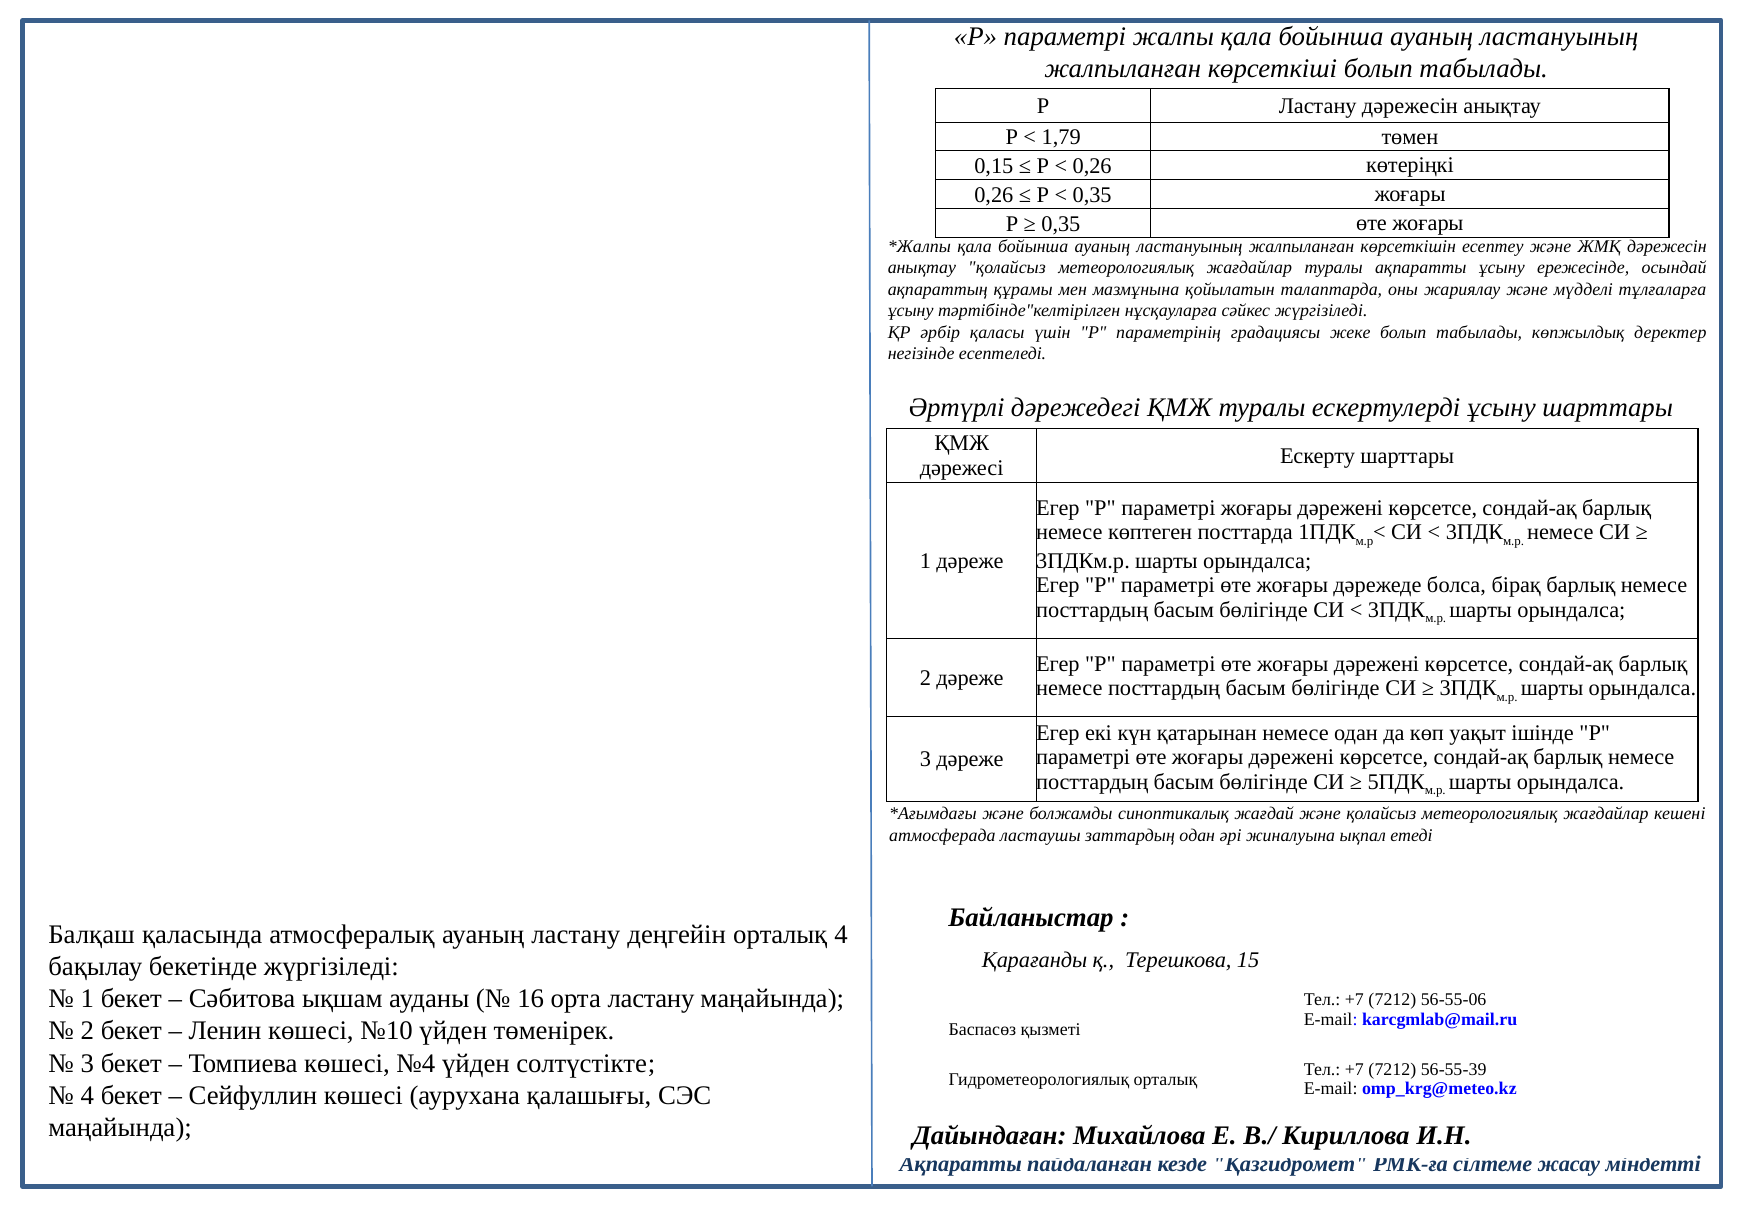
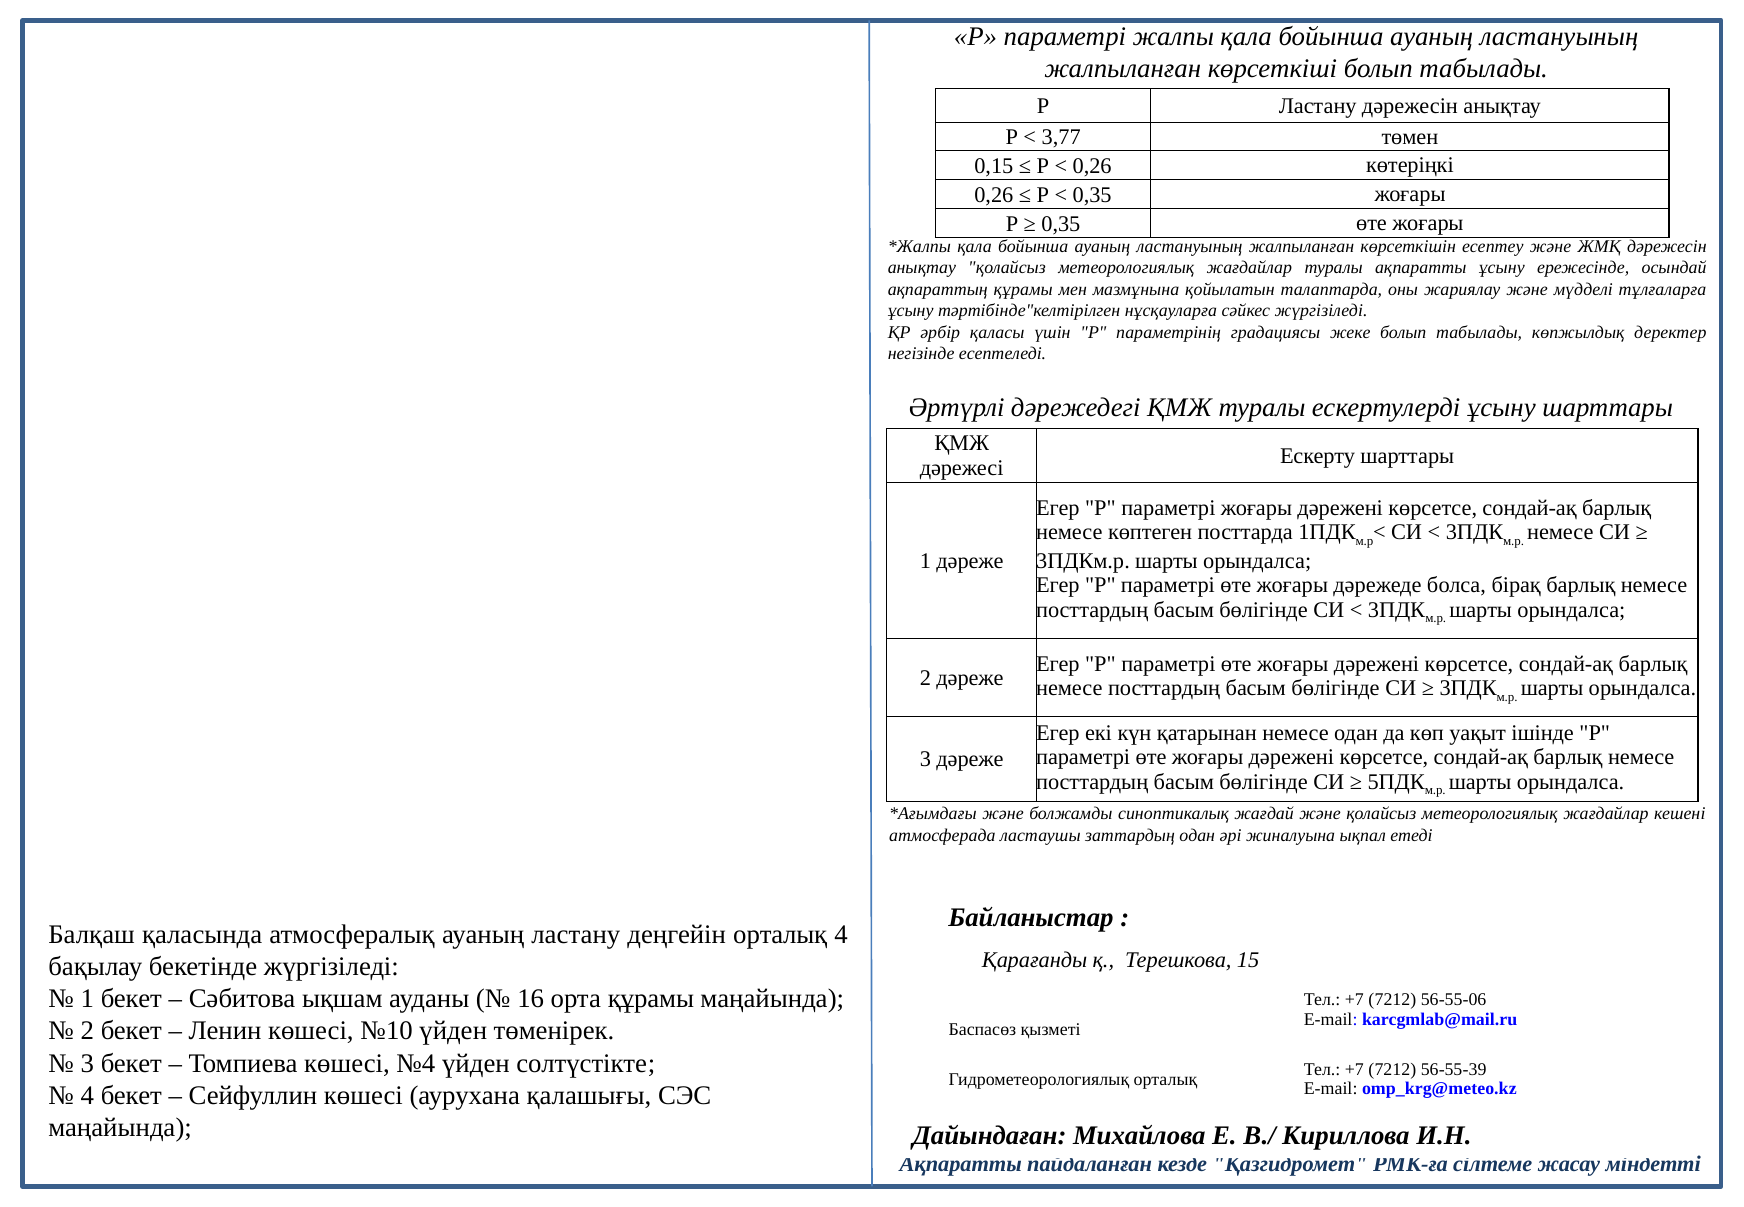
1,79: 1,79 -> 3,77
орта ластану: ластану -> құрамы
